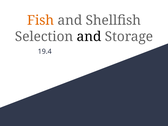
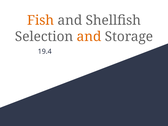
and at (89, 37) colour: black -> orange
